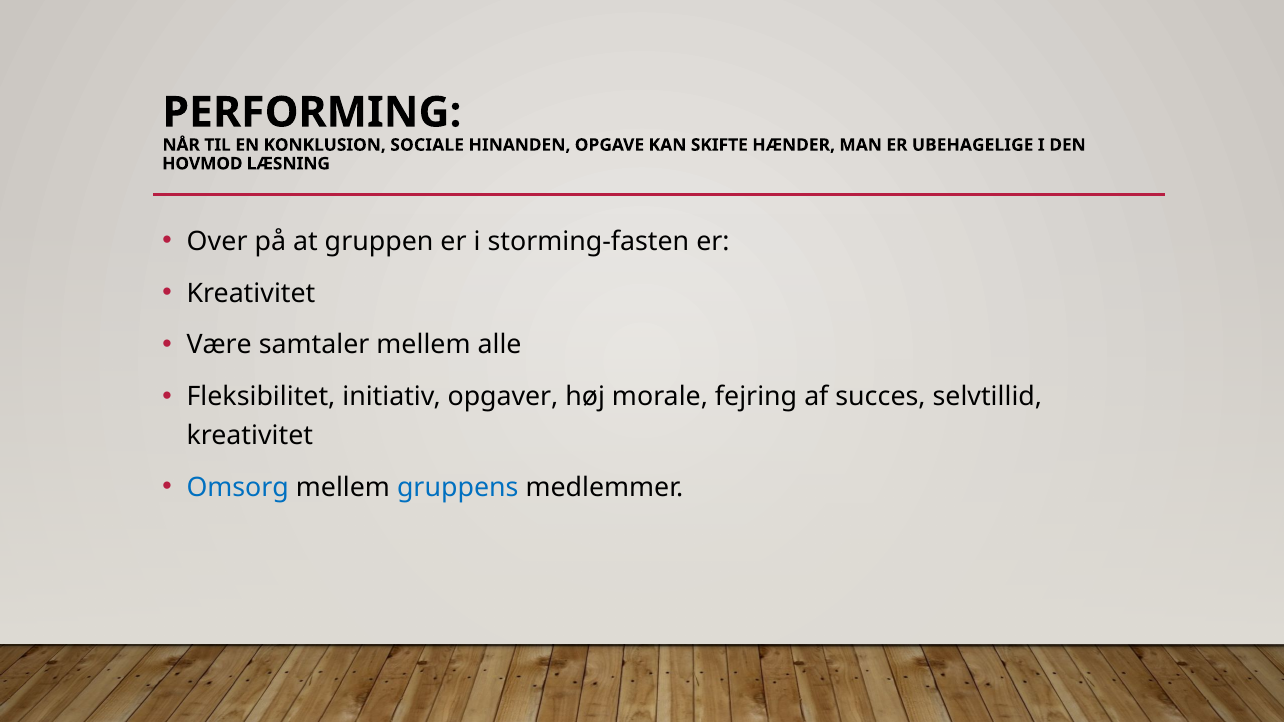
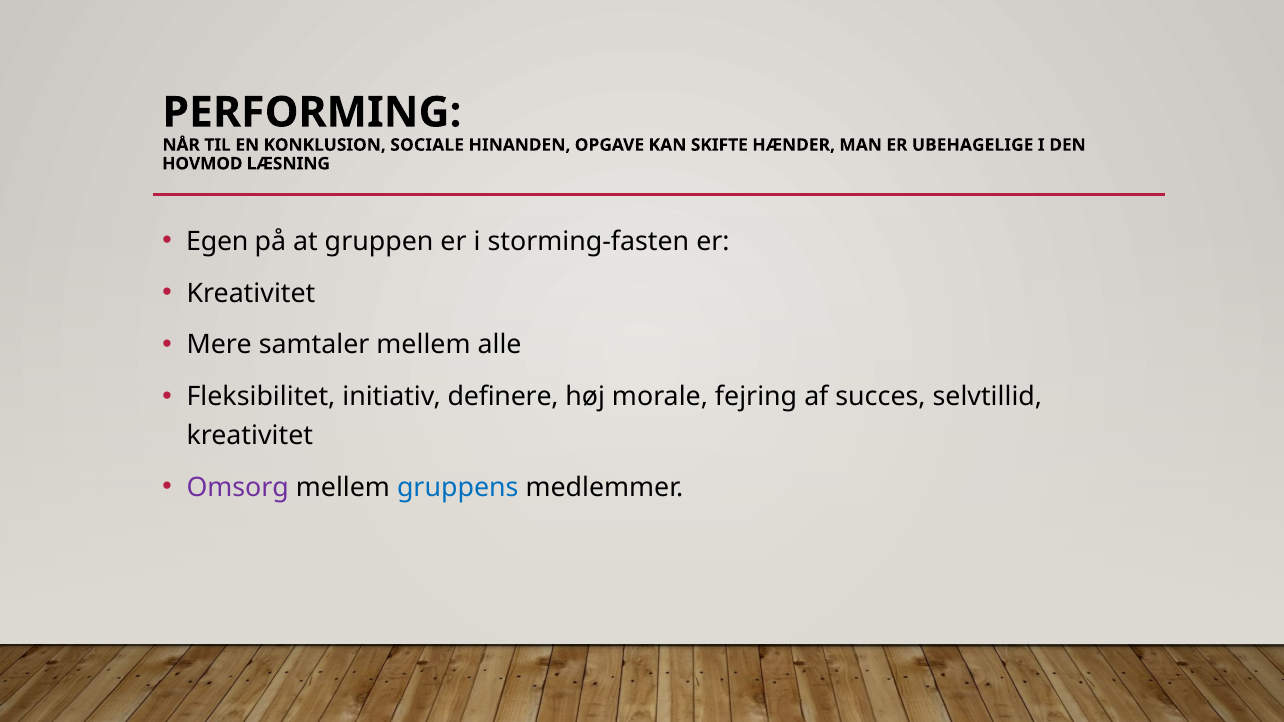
Over: Over -> Egen
Være: Være -> Mere
opgaver: opgaver -> definere
Omsorg colour: blue -> purple
